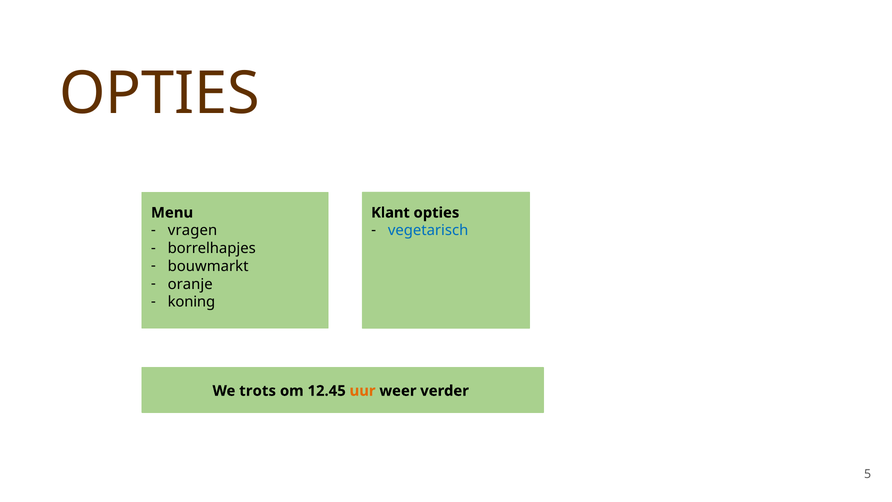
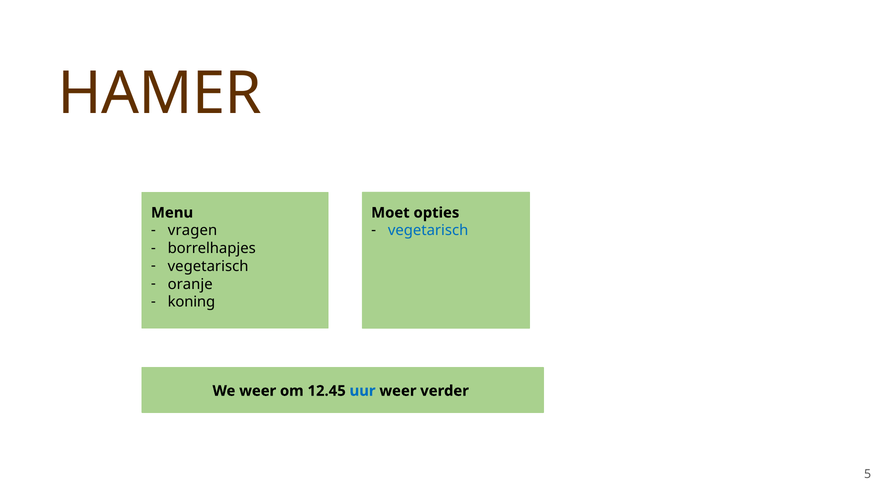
OPTIES at (159, 93): OPTIES -> HAMER
Klant: Klant -> Moet
bouwmarkt at (208, 266): bouwmarkt -> vegetarisch
We trots: trots -> weer
uur colour: orange -> blue
